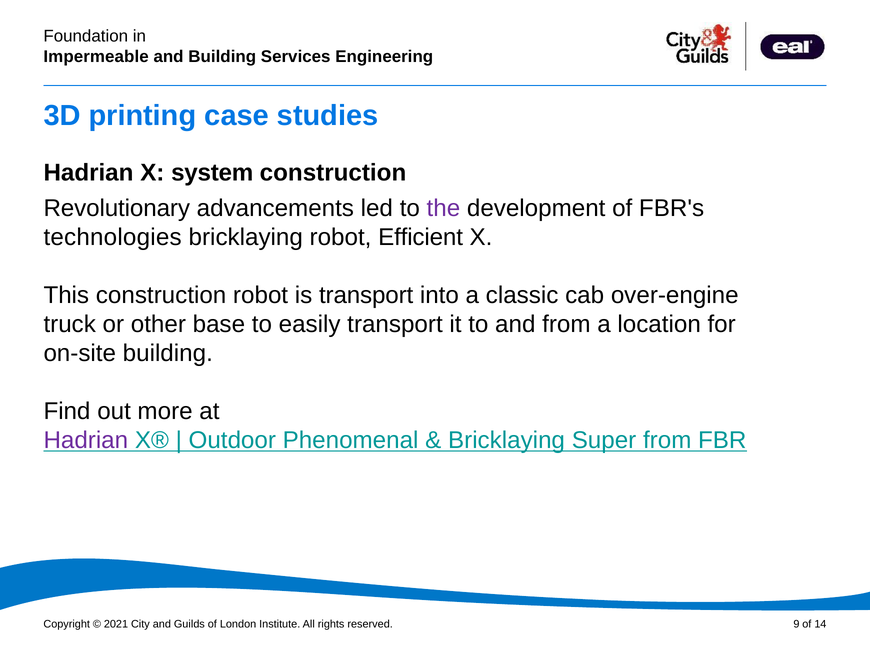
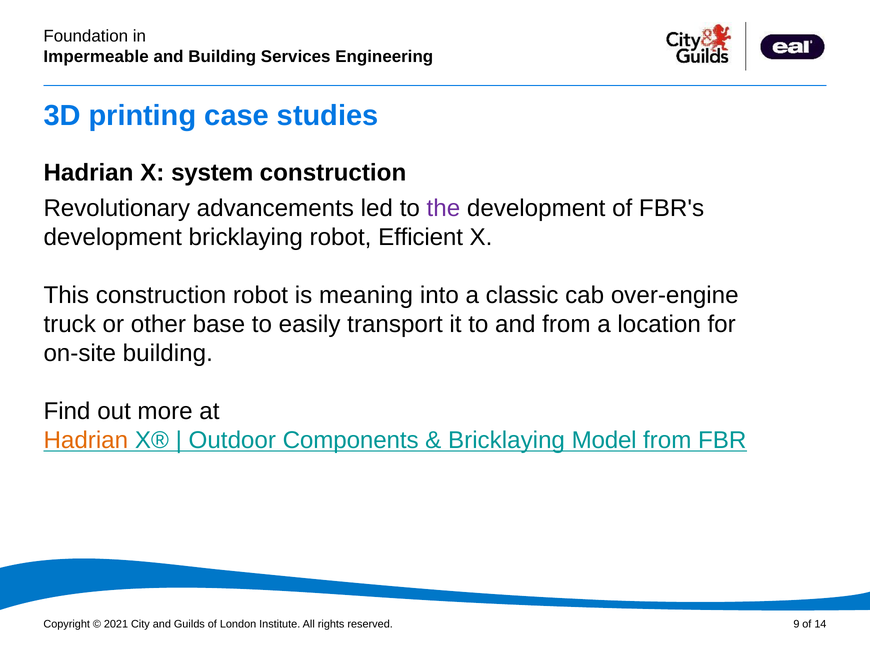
technologies at (113, 237): technologies -> development
is transport: transport -> meaning
Hadrian at (86, 440) colour: purple -> orange
Phenomenal: Phenomenal -> Components
Super: Super -> Model
